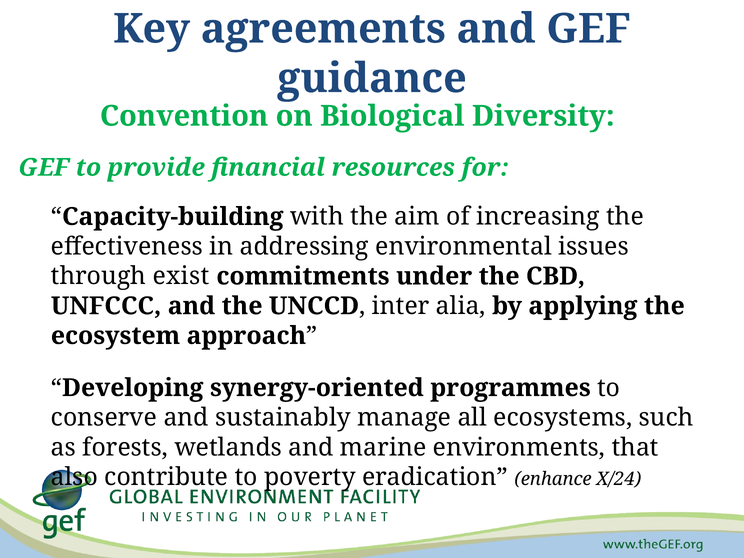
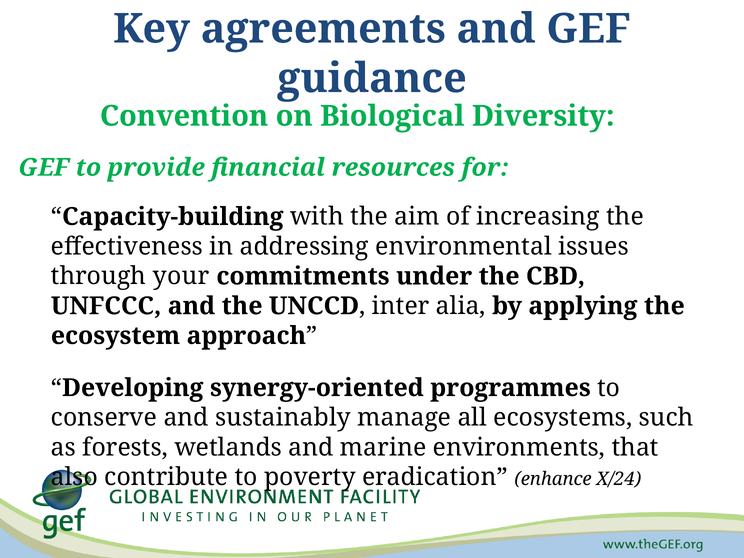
exist: exist -> your
